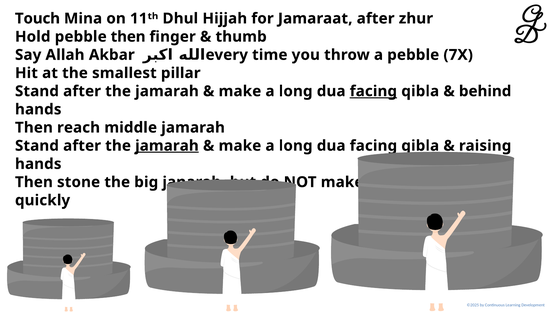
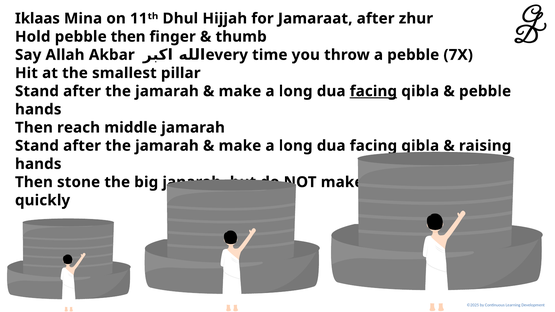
Touch: Touch -> Iklaas
behind at (485, 91): behind -> pebble
jamarah at (167, 146) underline: present -> none
